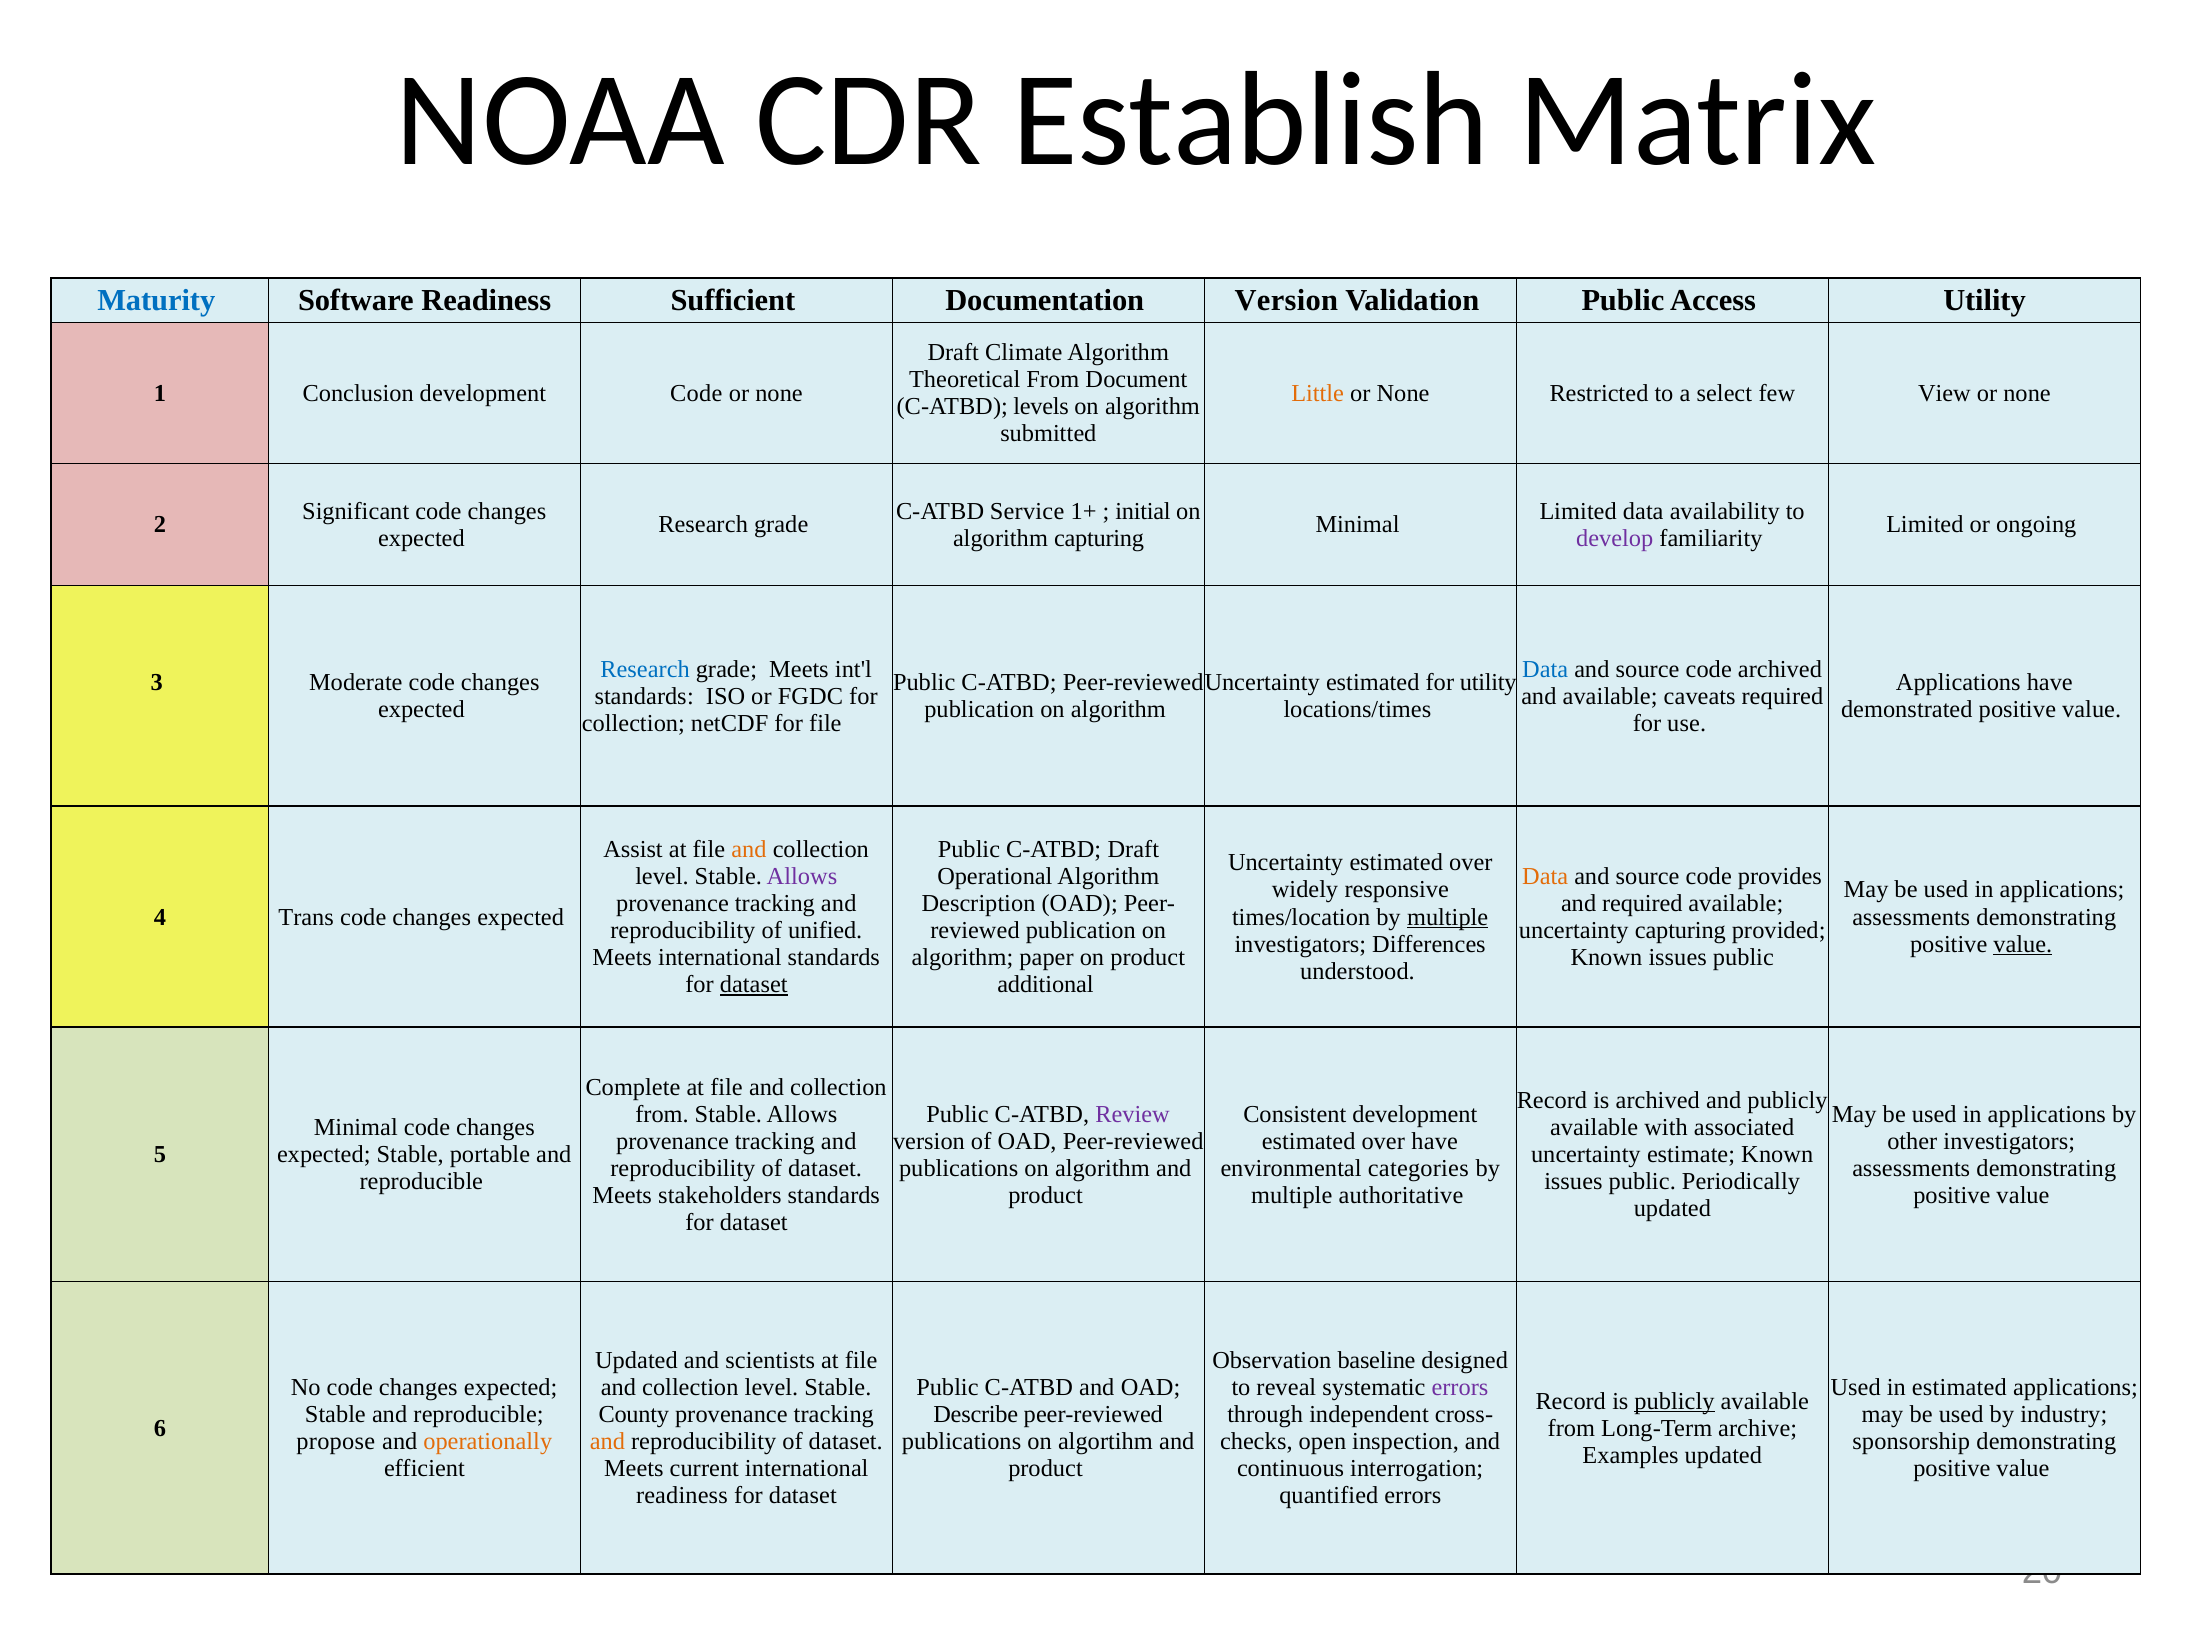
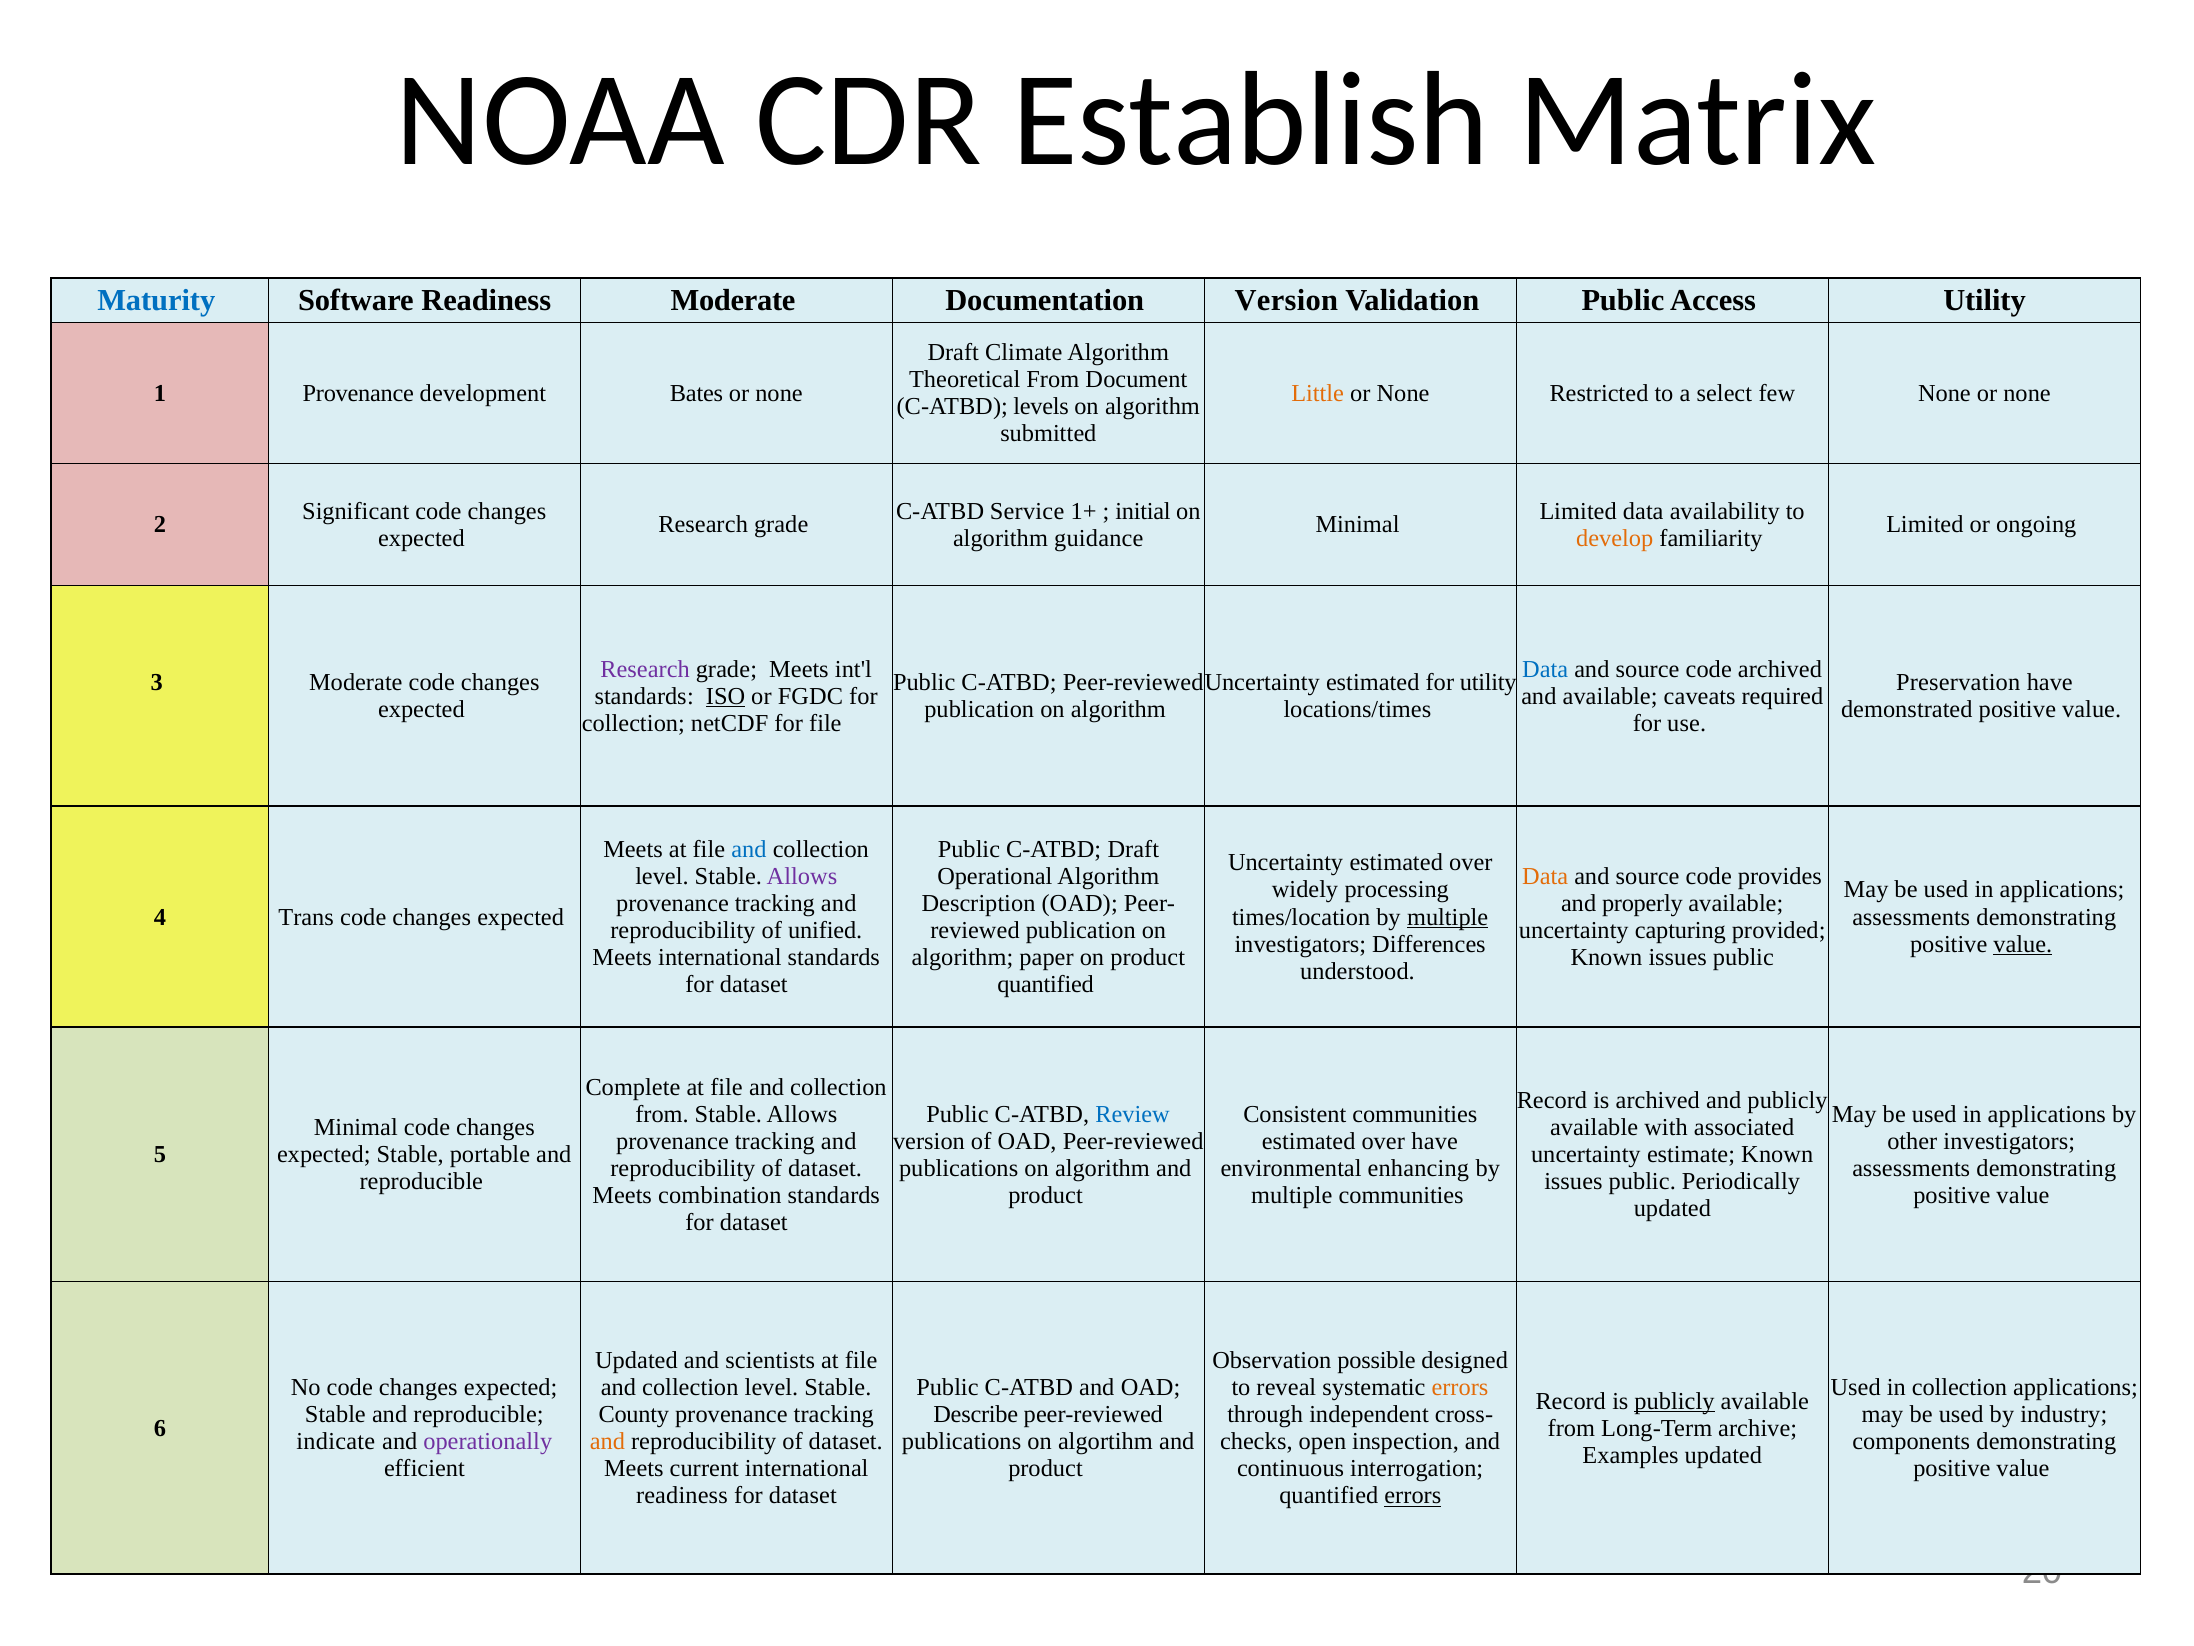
Readiness Sufficient: Sufficient -> Moderate
1 Conclusion: Conclusion -> Provenance
development Code: Code -> Bates
few View: View -> None
algorithm capturing: capturing -> guidance
develop colour: purple -> orange
Research at (645, 669) colour: blue -> purple
Applications at (1958, 682): Applications -> Preservation
ISO underline: none -> present
Assist at (633, 849): Assist -> Meets
and at (749, 849) colour: orange -> blue
responsive: responsive -> processing
and required: required -> properly
dataset at (754, 984) underline: present -> none
additional at (1045, 984): additional -> quantified
Review colour: purple -> blue
Consistent development: development -> communities
categories: categories -> enhancing
stakeholders: stakeholders -> combination
multiple authoritative: authoritative -> communities
baseline: baseline -> possible
errors at (1460, 1387) colour: purple -> orange
in estimated: estimated -> collection
propose: propose -> indicate
operationally colour: orange -> purple
sponsorship: sponsorship -> components
errors at (1413, 1495) underline: none -> present
